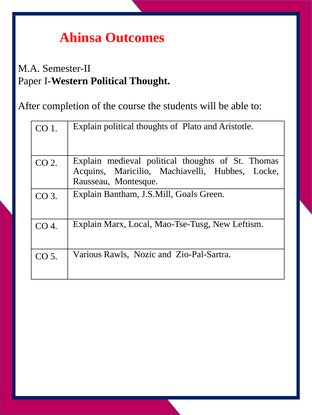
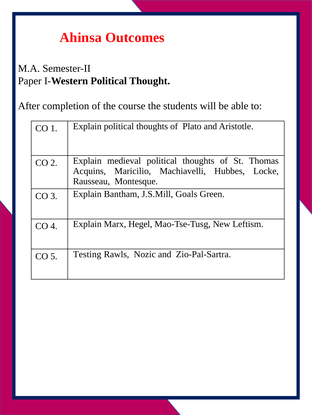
Local: Local -> Hegel
Various: Various -> Testing
